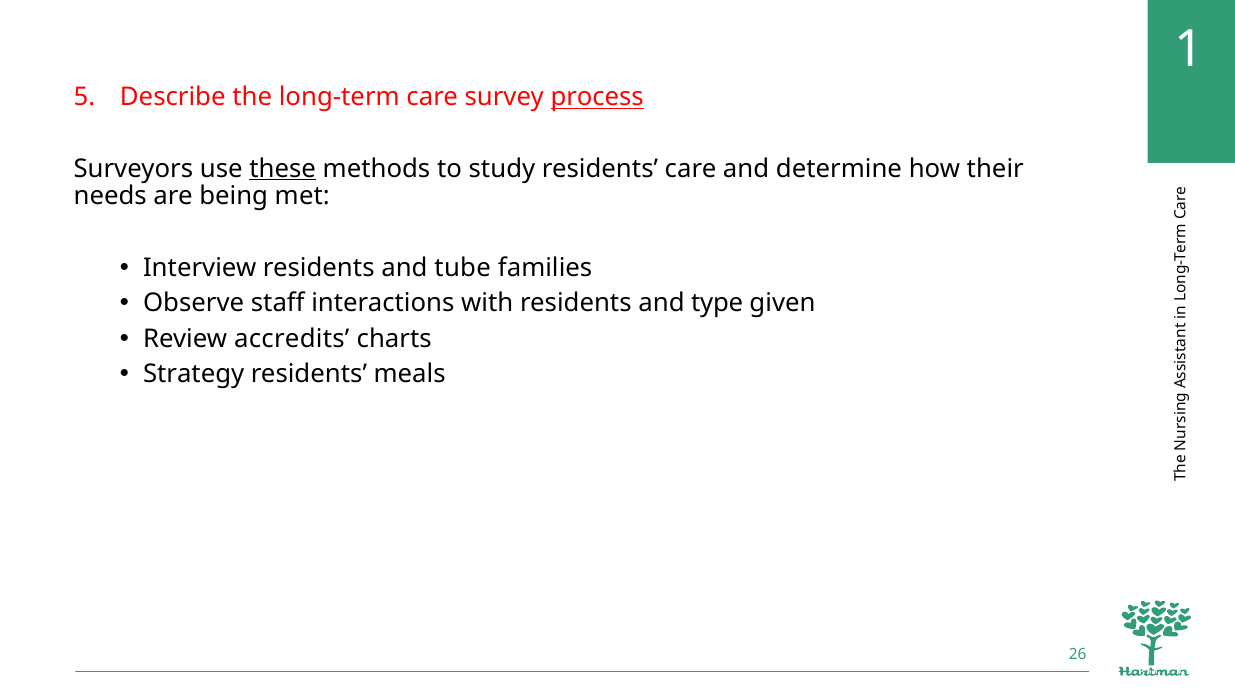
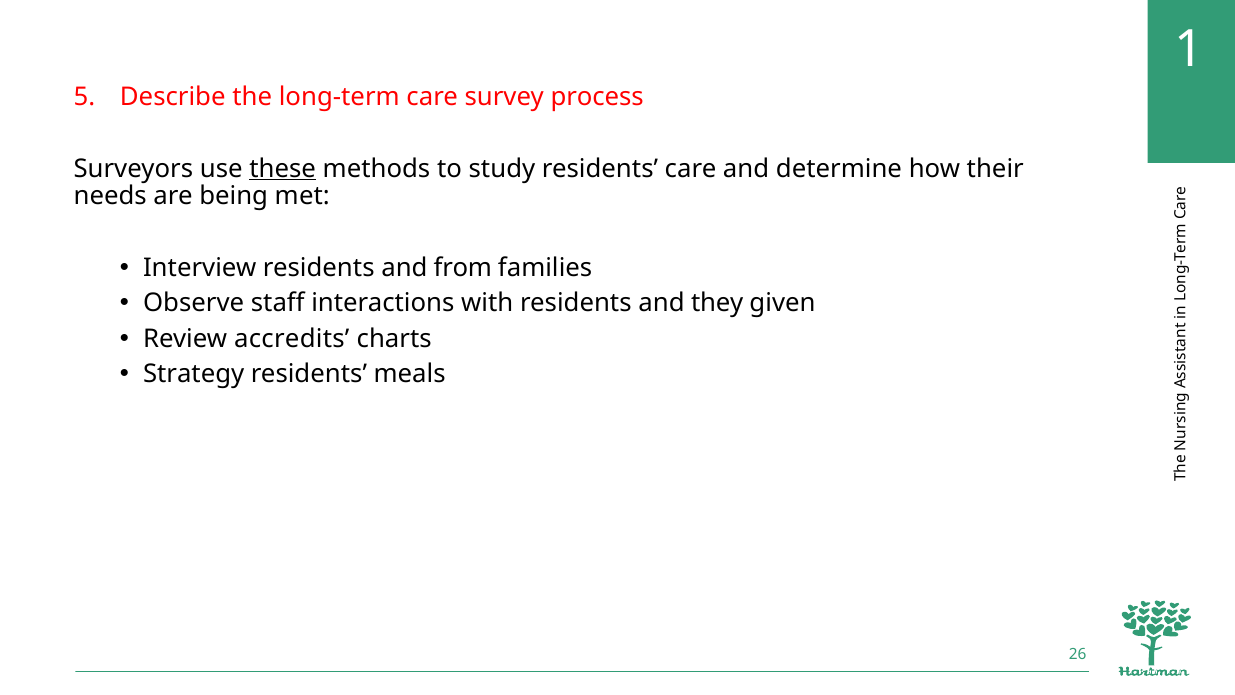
process underline: present -> none
tube: tube -> from
type: type -> they
